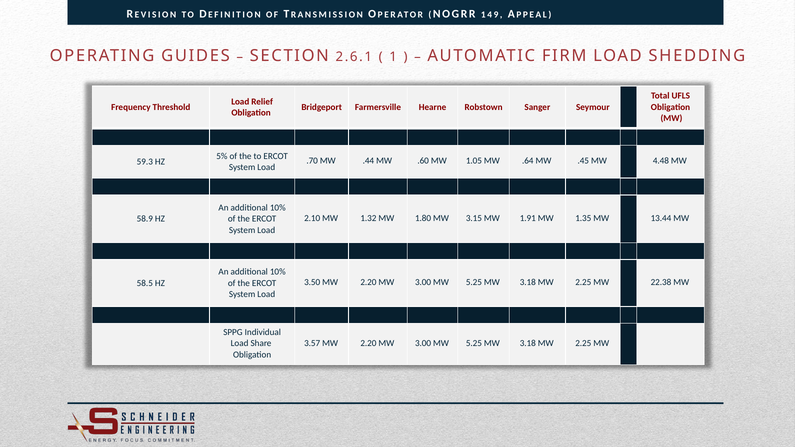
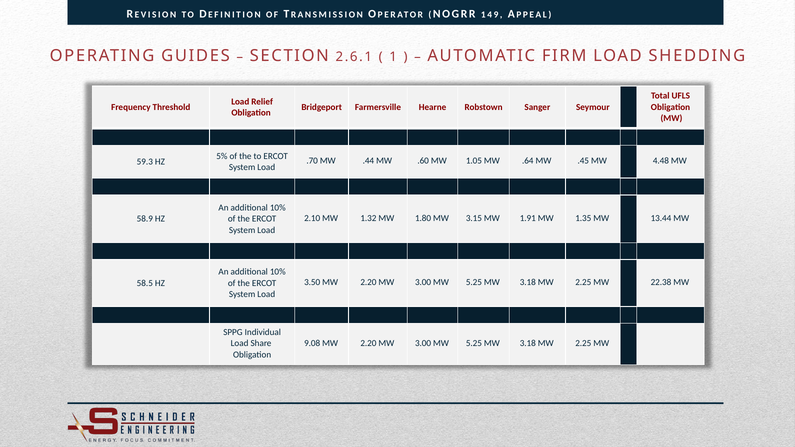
3.57: 3.57 -> 9.08
